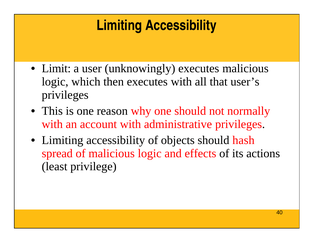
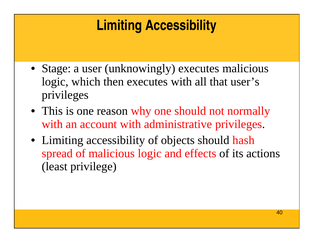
Limit: Limit -> Stage
